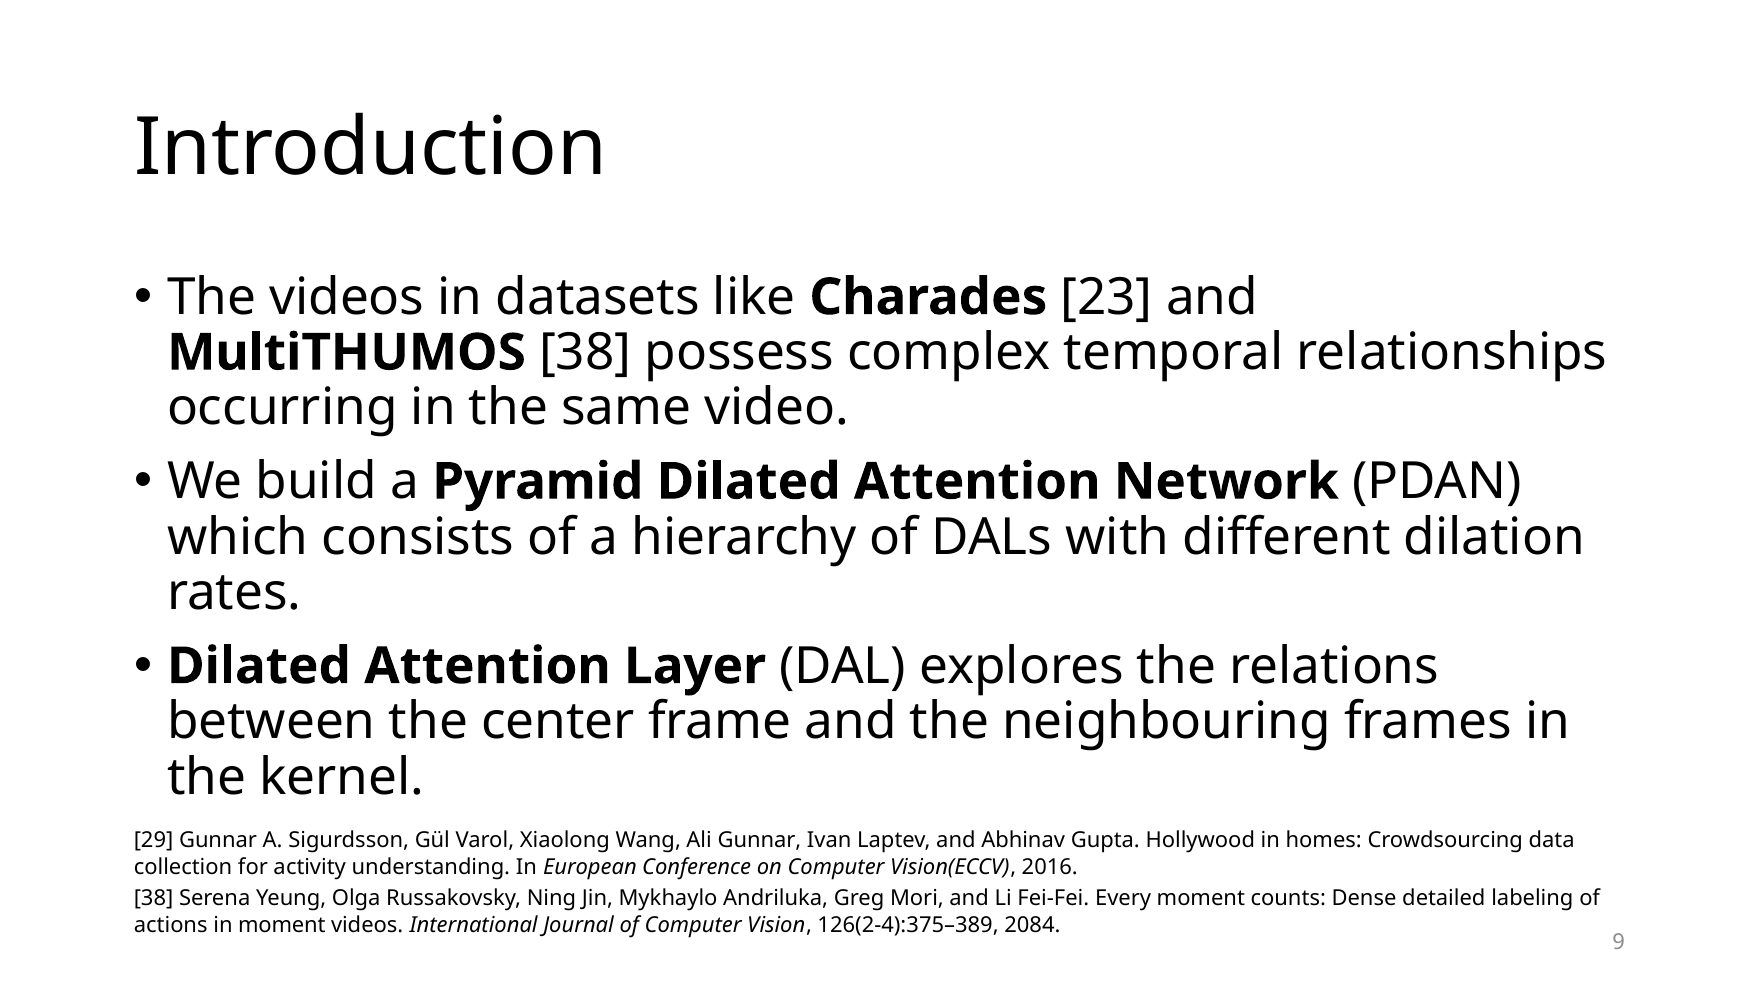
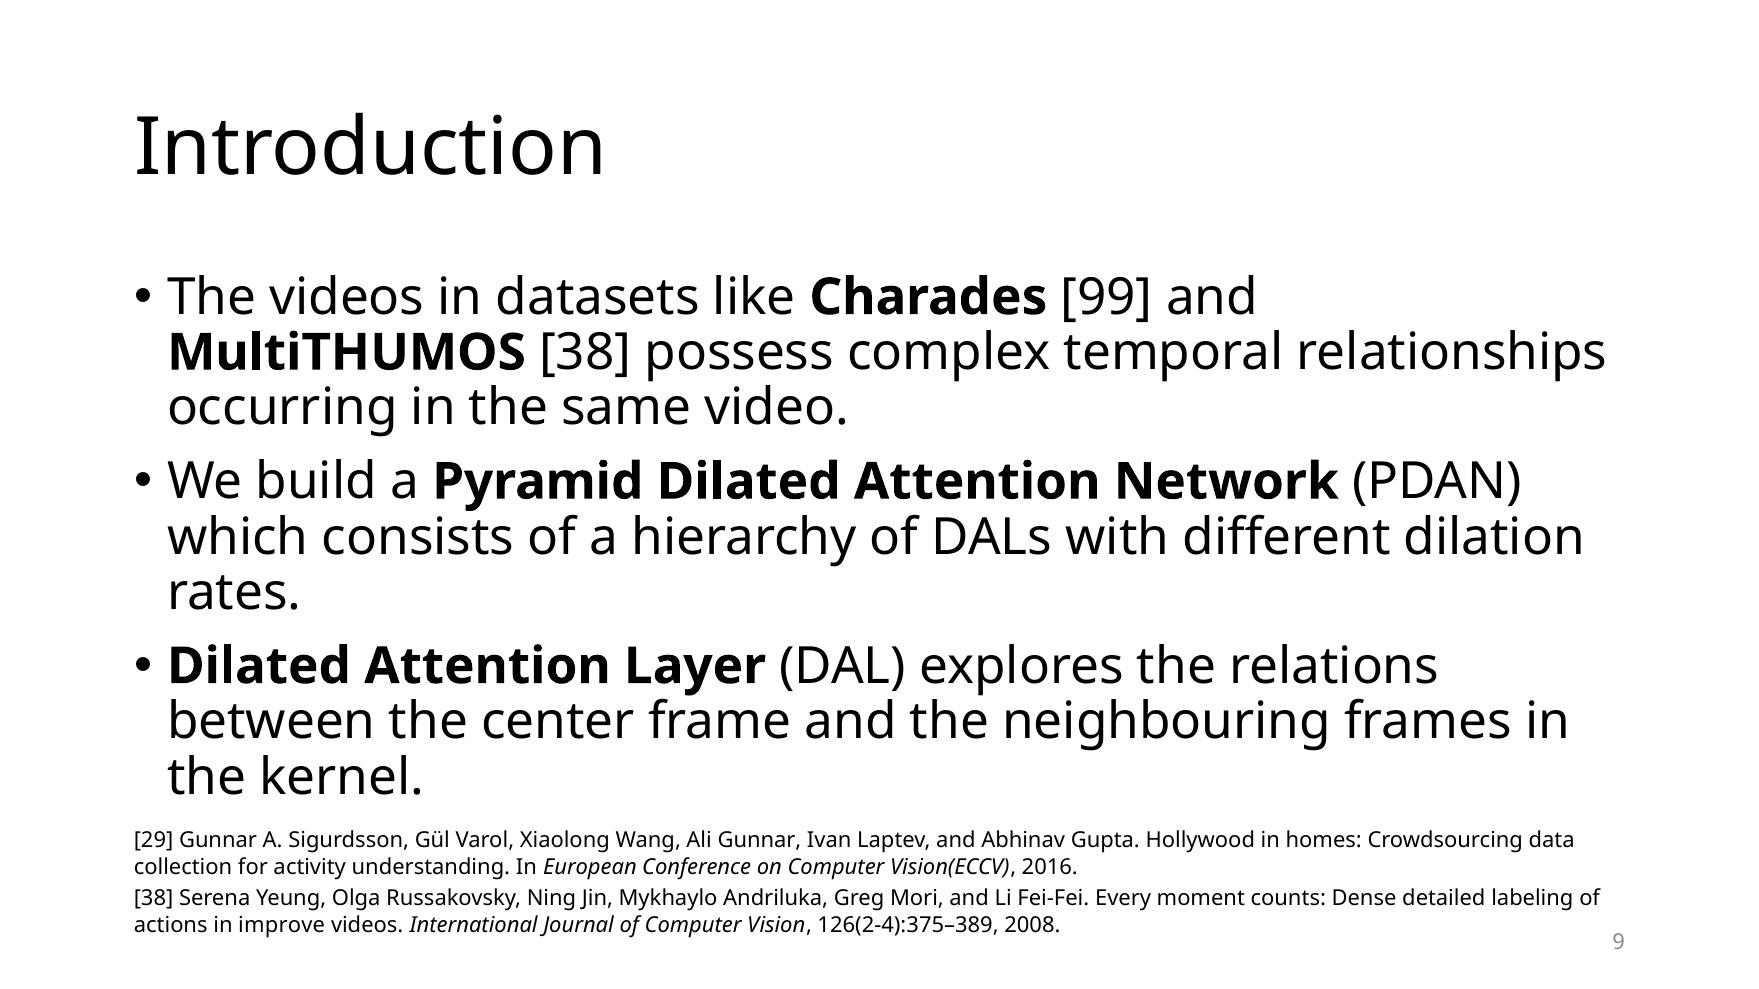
23: 23 -> 99
in moment: moment -> improve
2084: 2084 -> 2008
